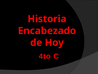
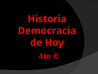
Encabezado: Encabezado -> Democracia
